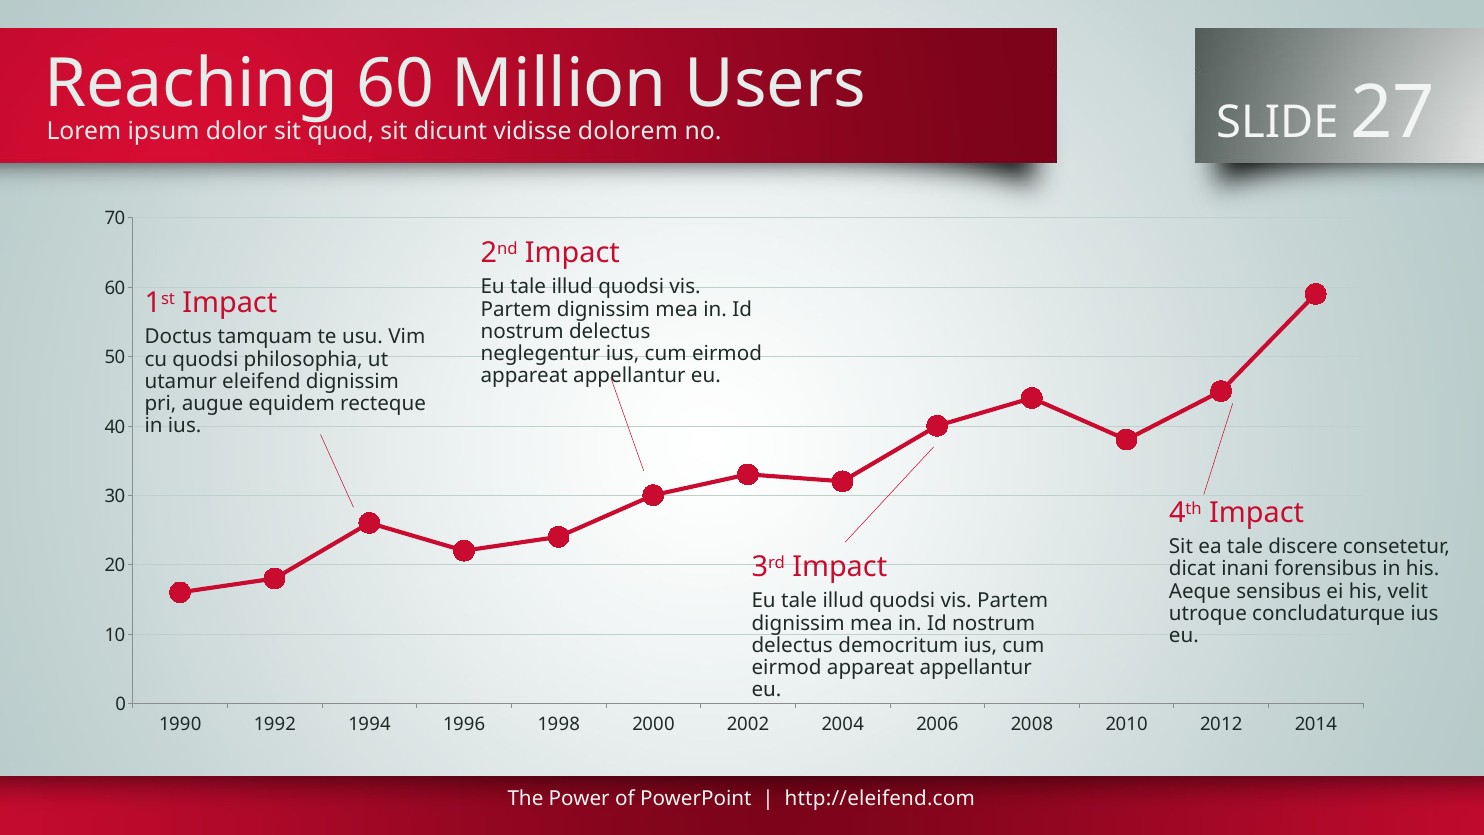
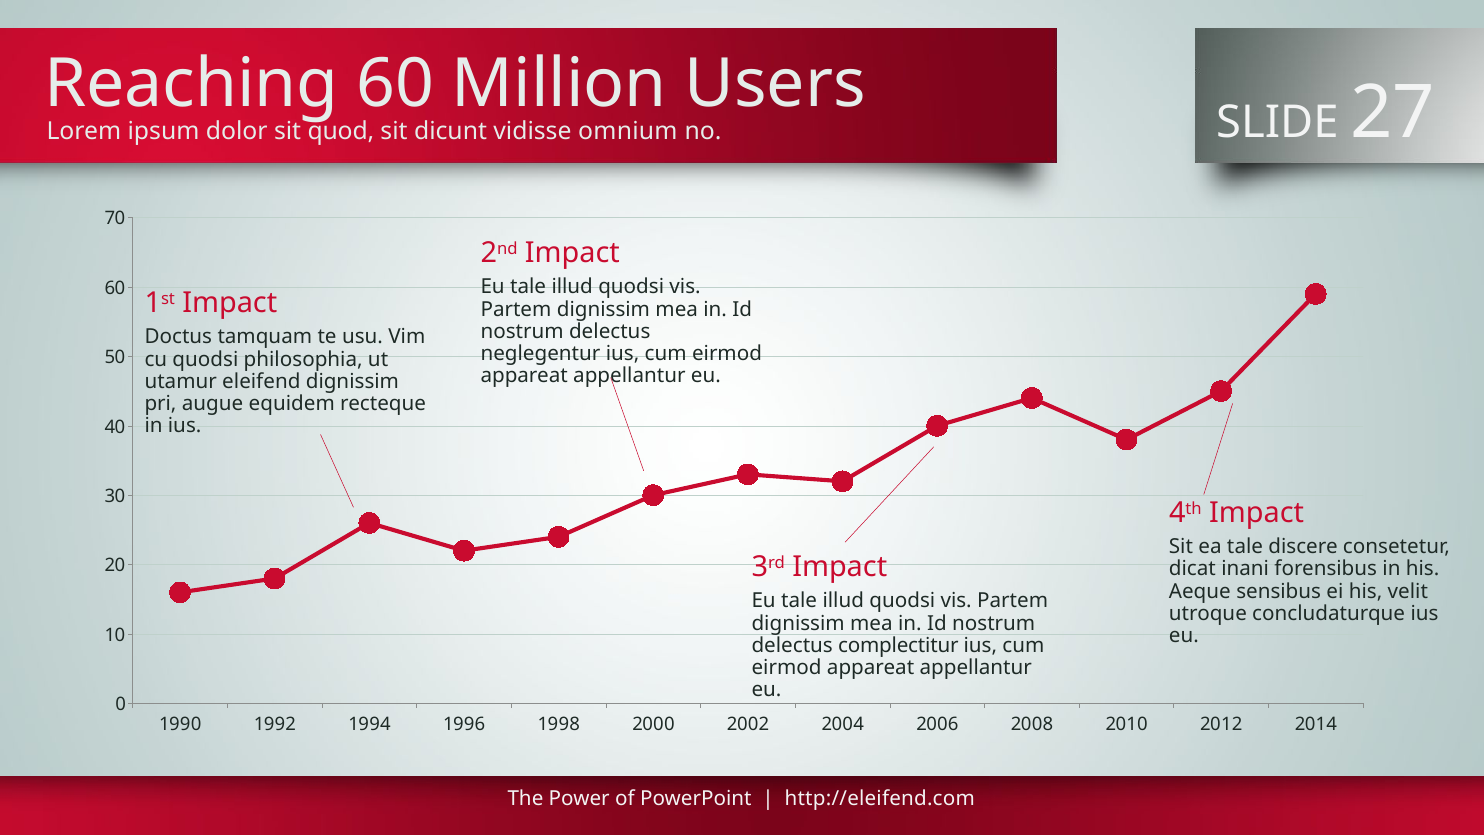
dolorem: dolorem -> omnium
democritum: democritum -> complectitur
